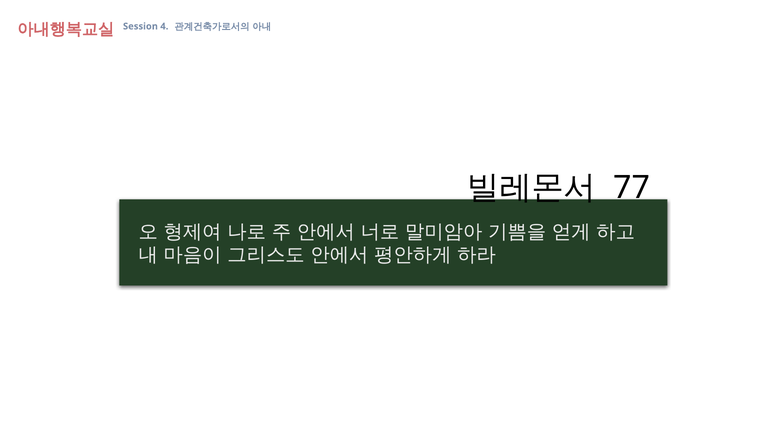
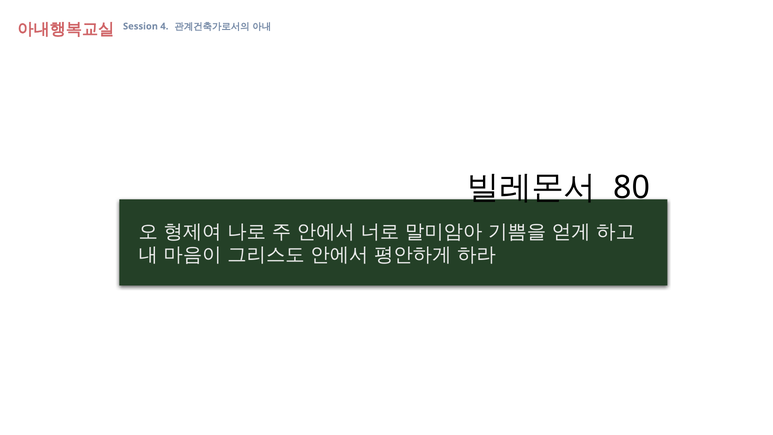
77: 77 -> 80
